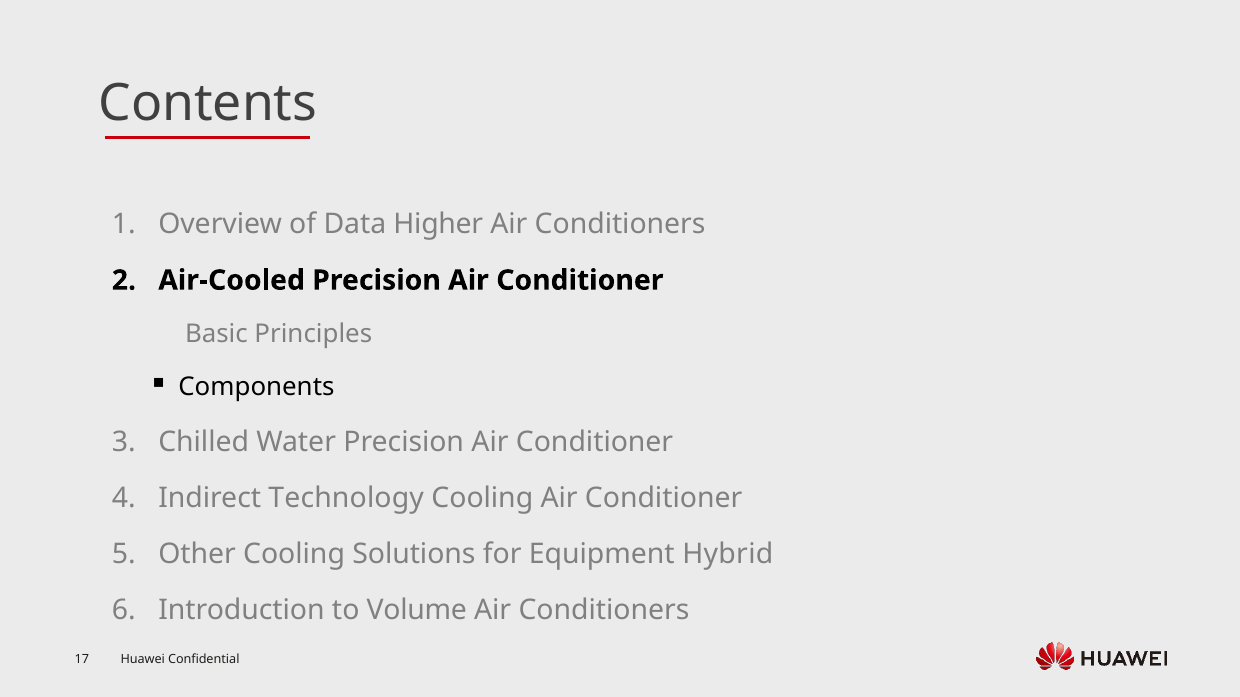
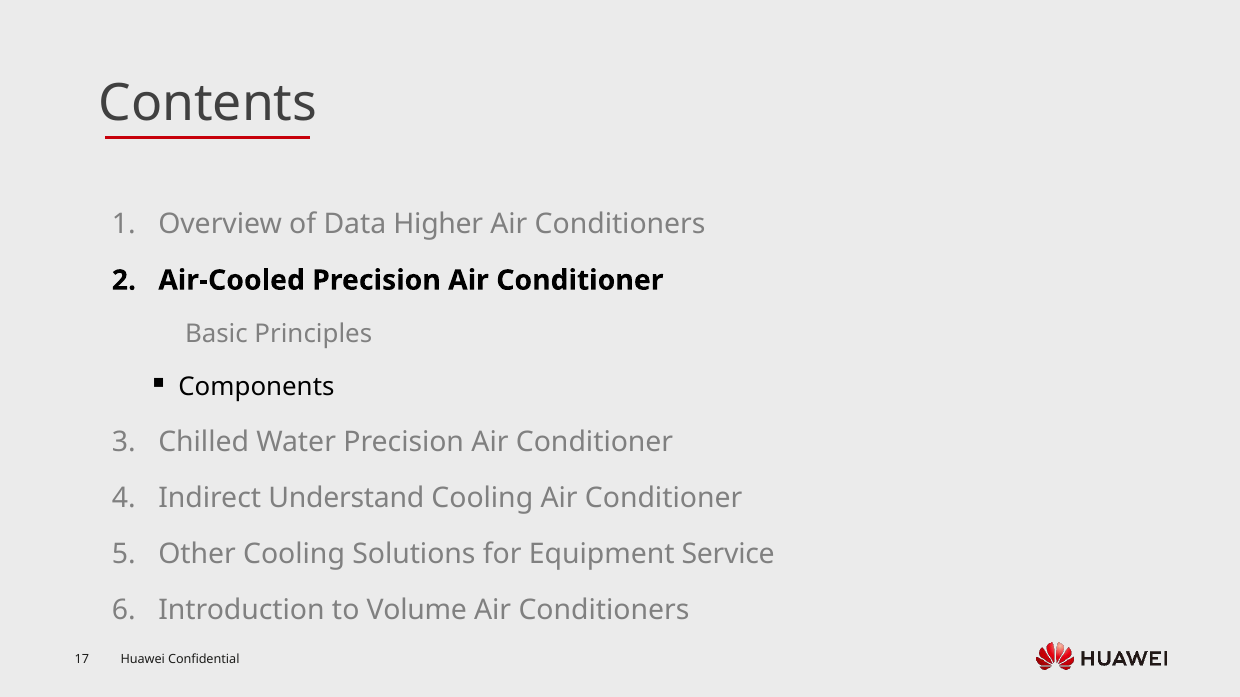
Technology: Technology -> Understand
Hybrid: Hybrid -> Service
